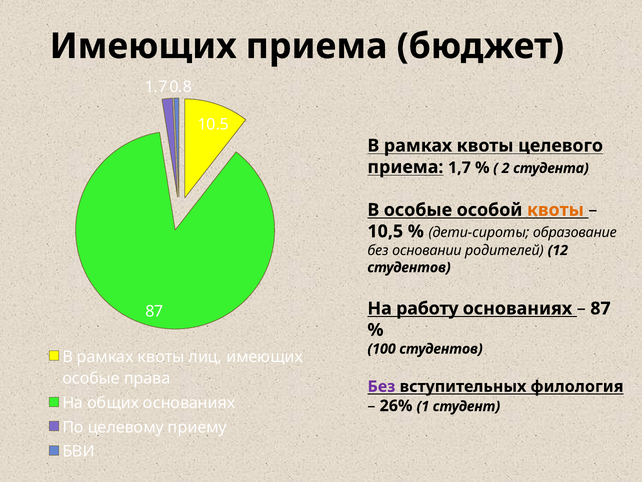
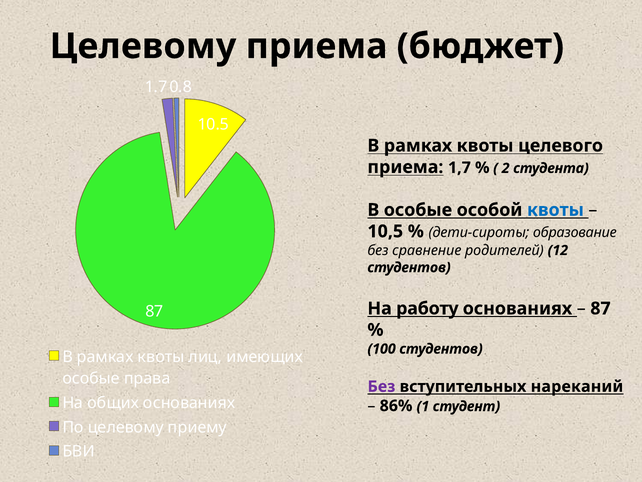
Имеющих at (143, 46): Имеющих -> Целевому
квоты at (555, 210) colour: orange -> blue
основании: основании -> сравнение
филология: филология -> нареканий
26%: 26% -> 86%
